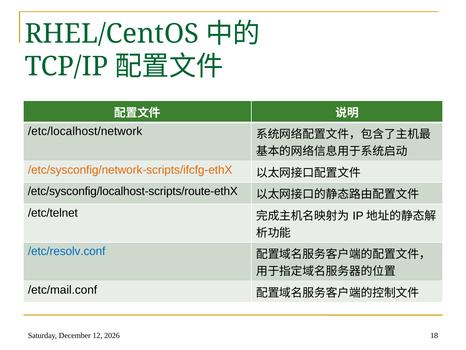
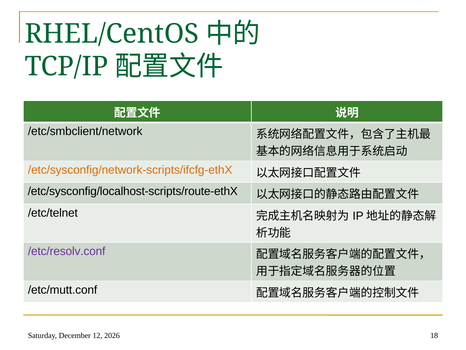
/etc/localhost/network: /etc/localhost/network -> /etc/smbclient/network
/etc/resolv.conf colour: blue -> purple
/etc/mail.conf: /etc/mail.conf -> /etc/mutt.conf
